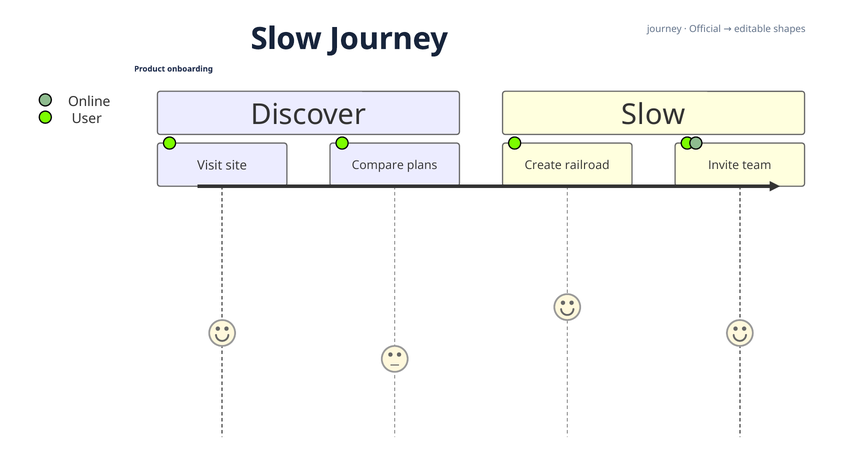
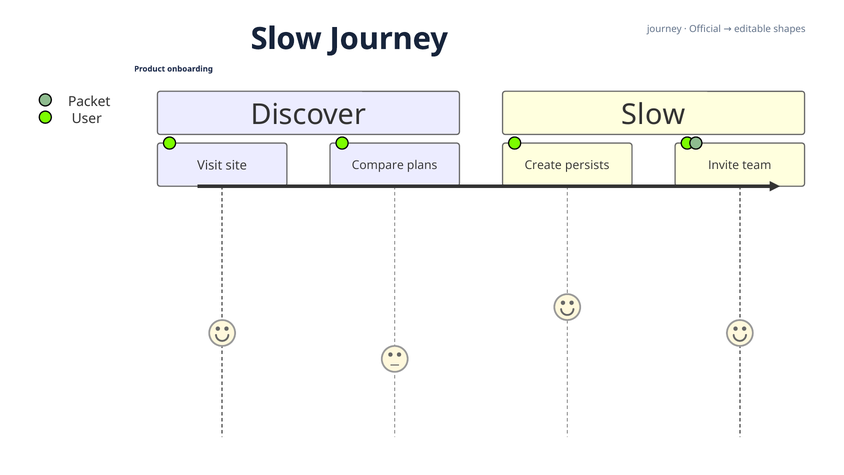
Online: Online -> Packet
railroad: railroad -> persists
